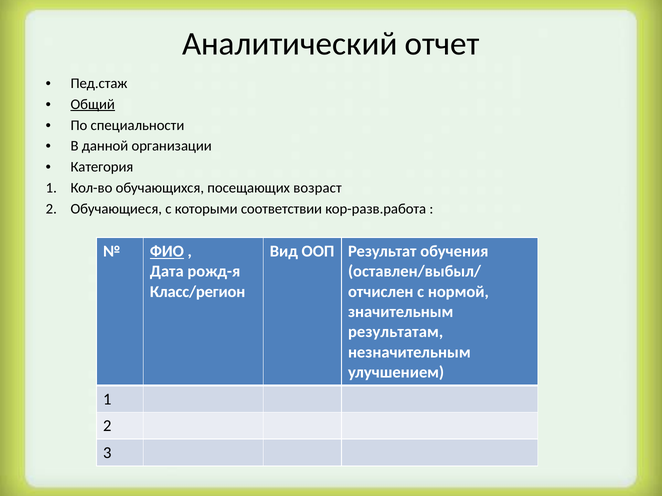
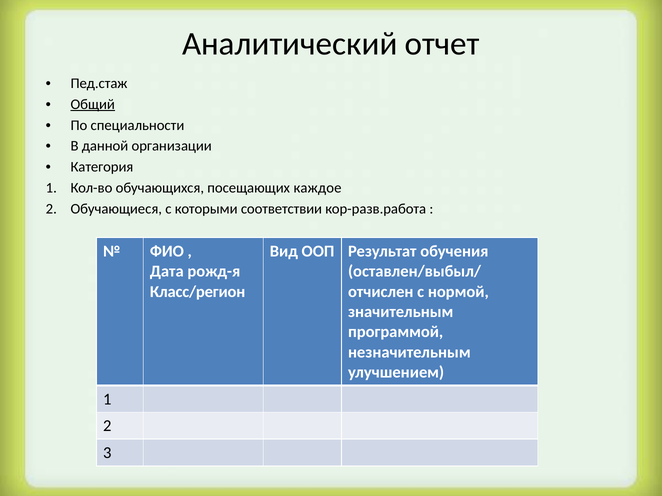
возраст: возраст -> каждое
ФИО underline: present -> none
результатам: результатам -> программой
